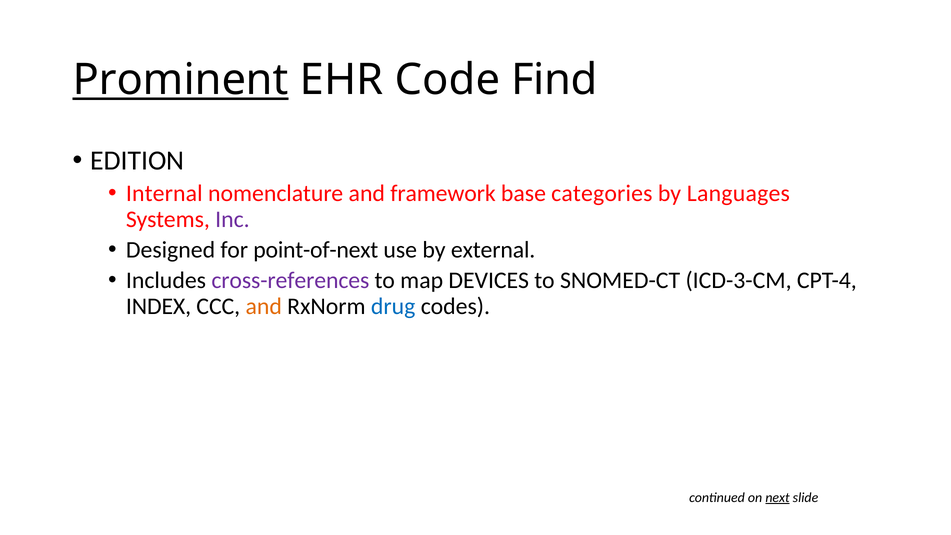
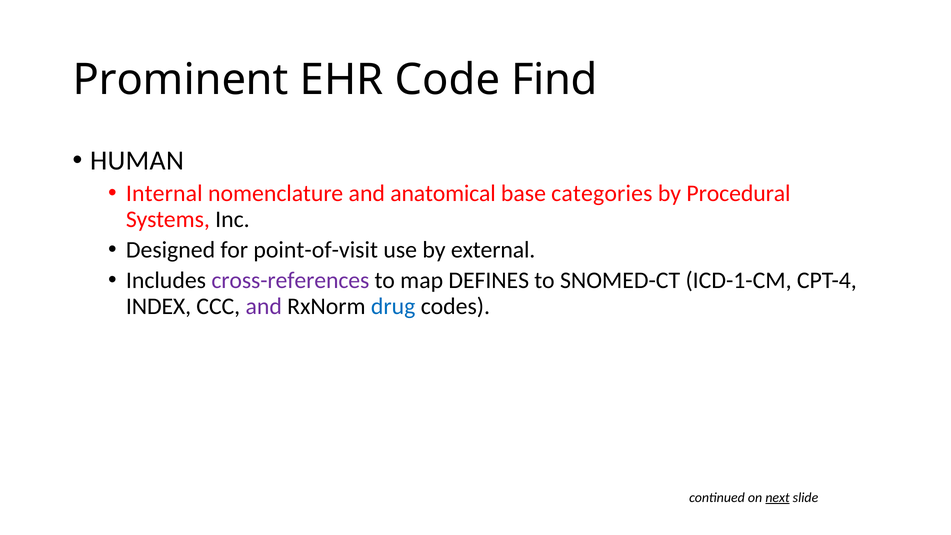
Prominent underline: present -> none
EDITION: EDITION -> HUMAN
framework: framework -> anatomical
Languages: Languages -> Procedural
Inc colour: purple -> black
point-of-next: point-of-next -> point-of-visit
DEVICES: DEVICES -> DEFINES
ICD-3-CM: ICD-3-CM -> ICD-1-CM
and at (264, 306) colour: orange -> purple
